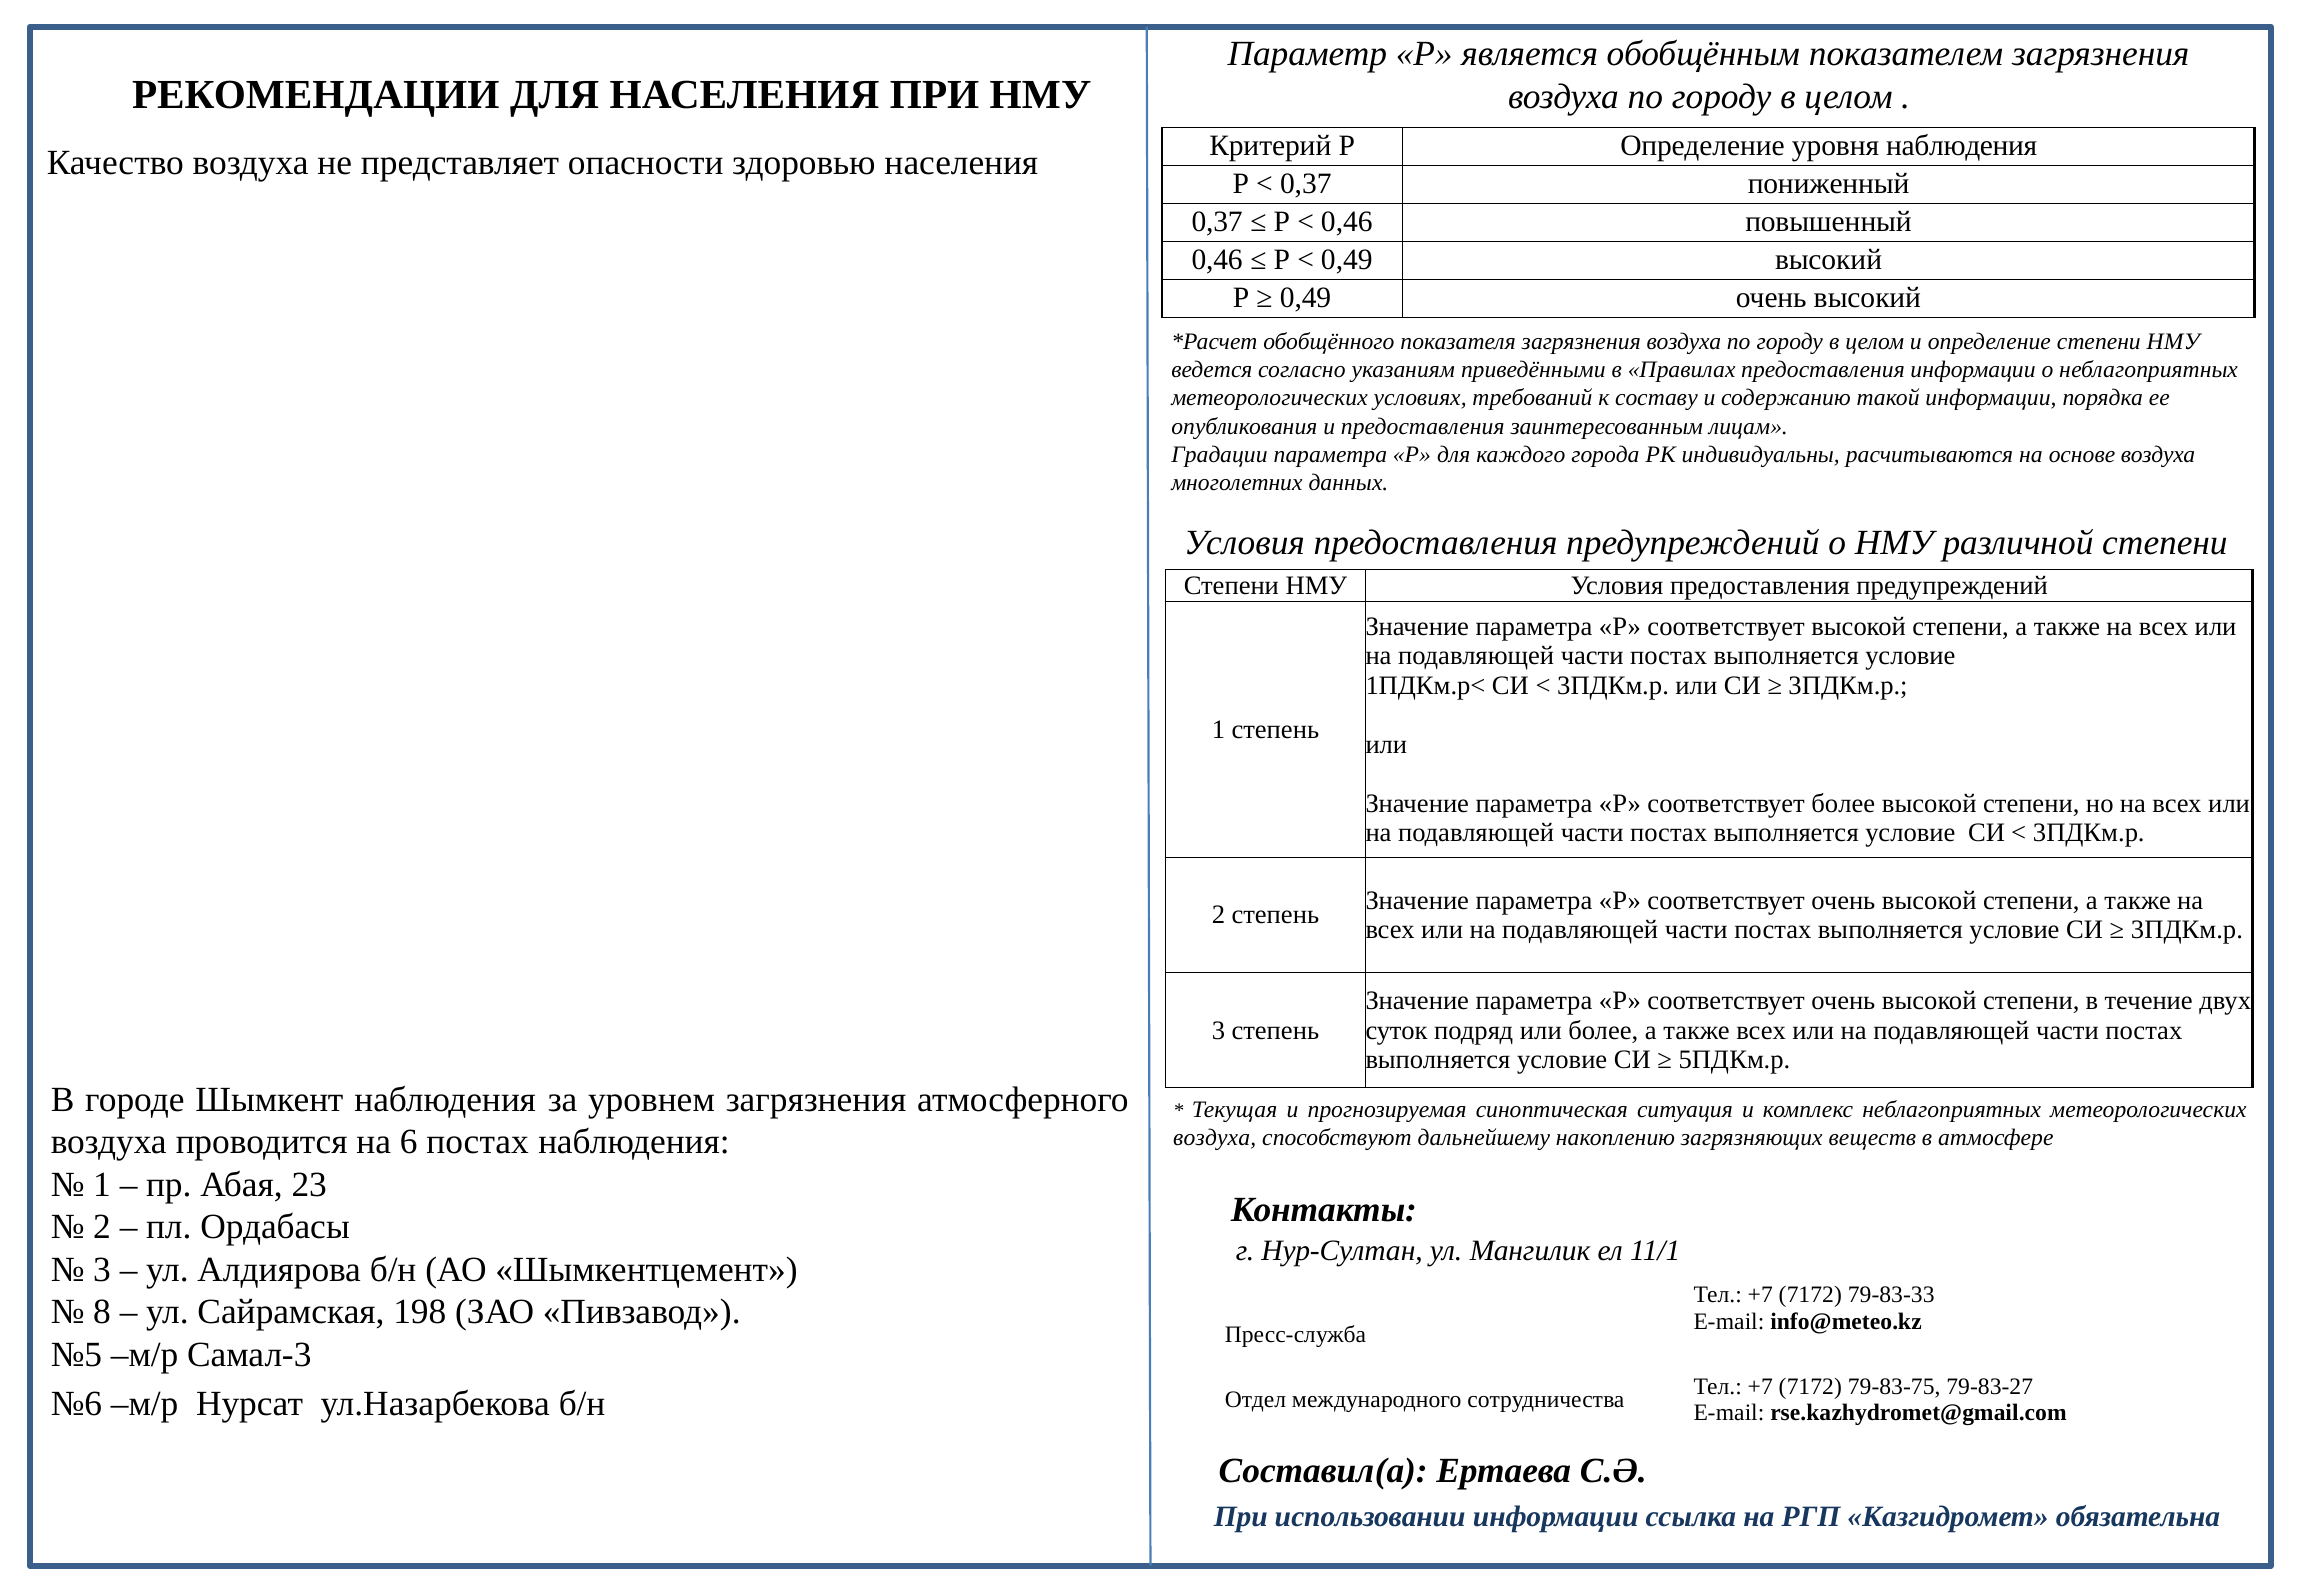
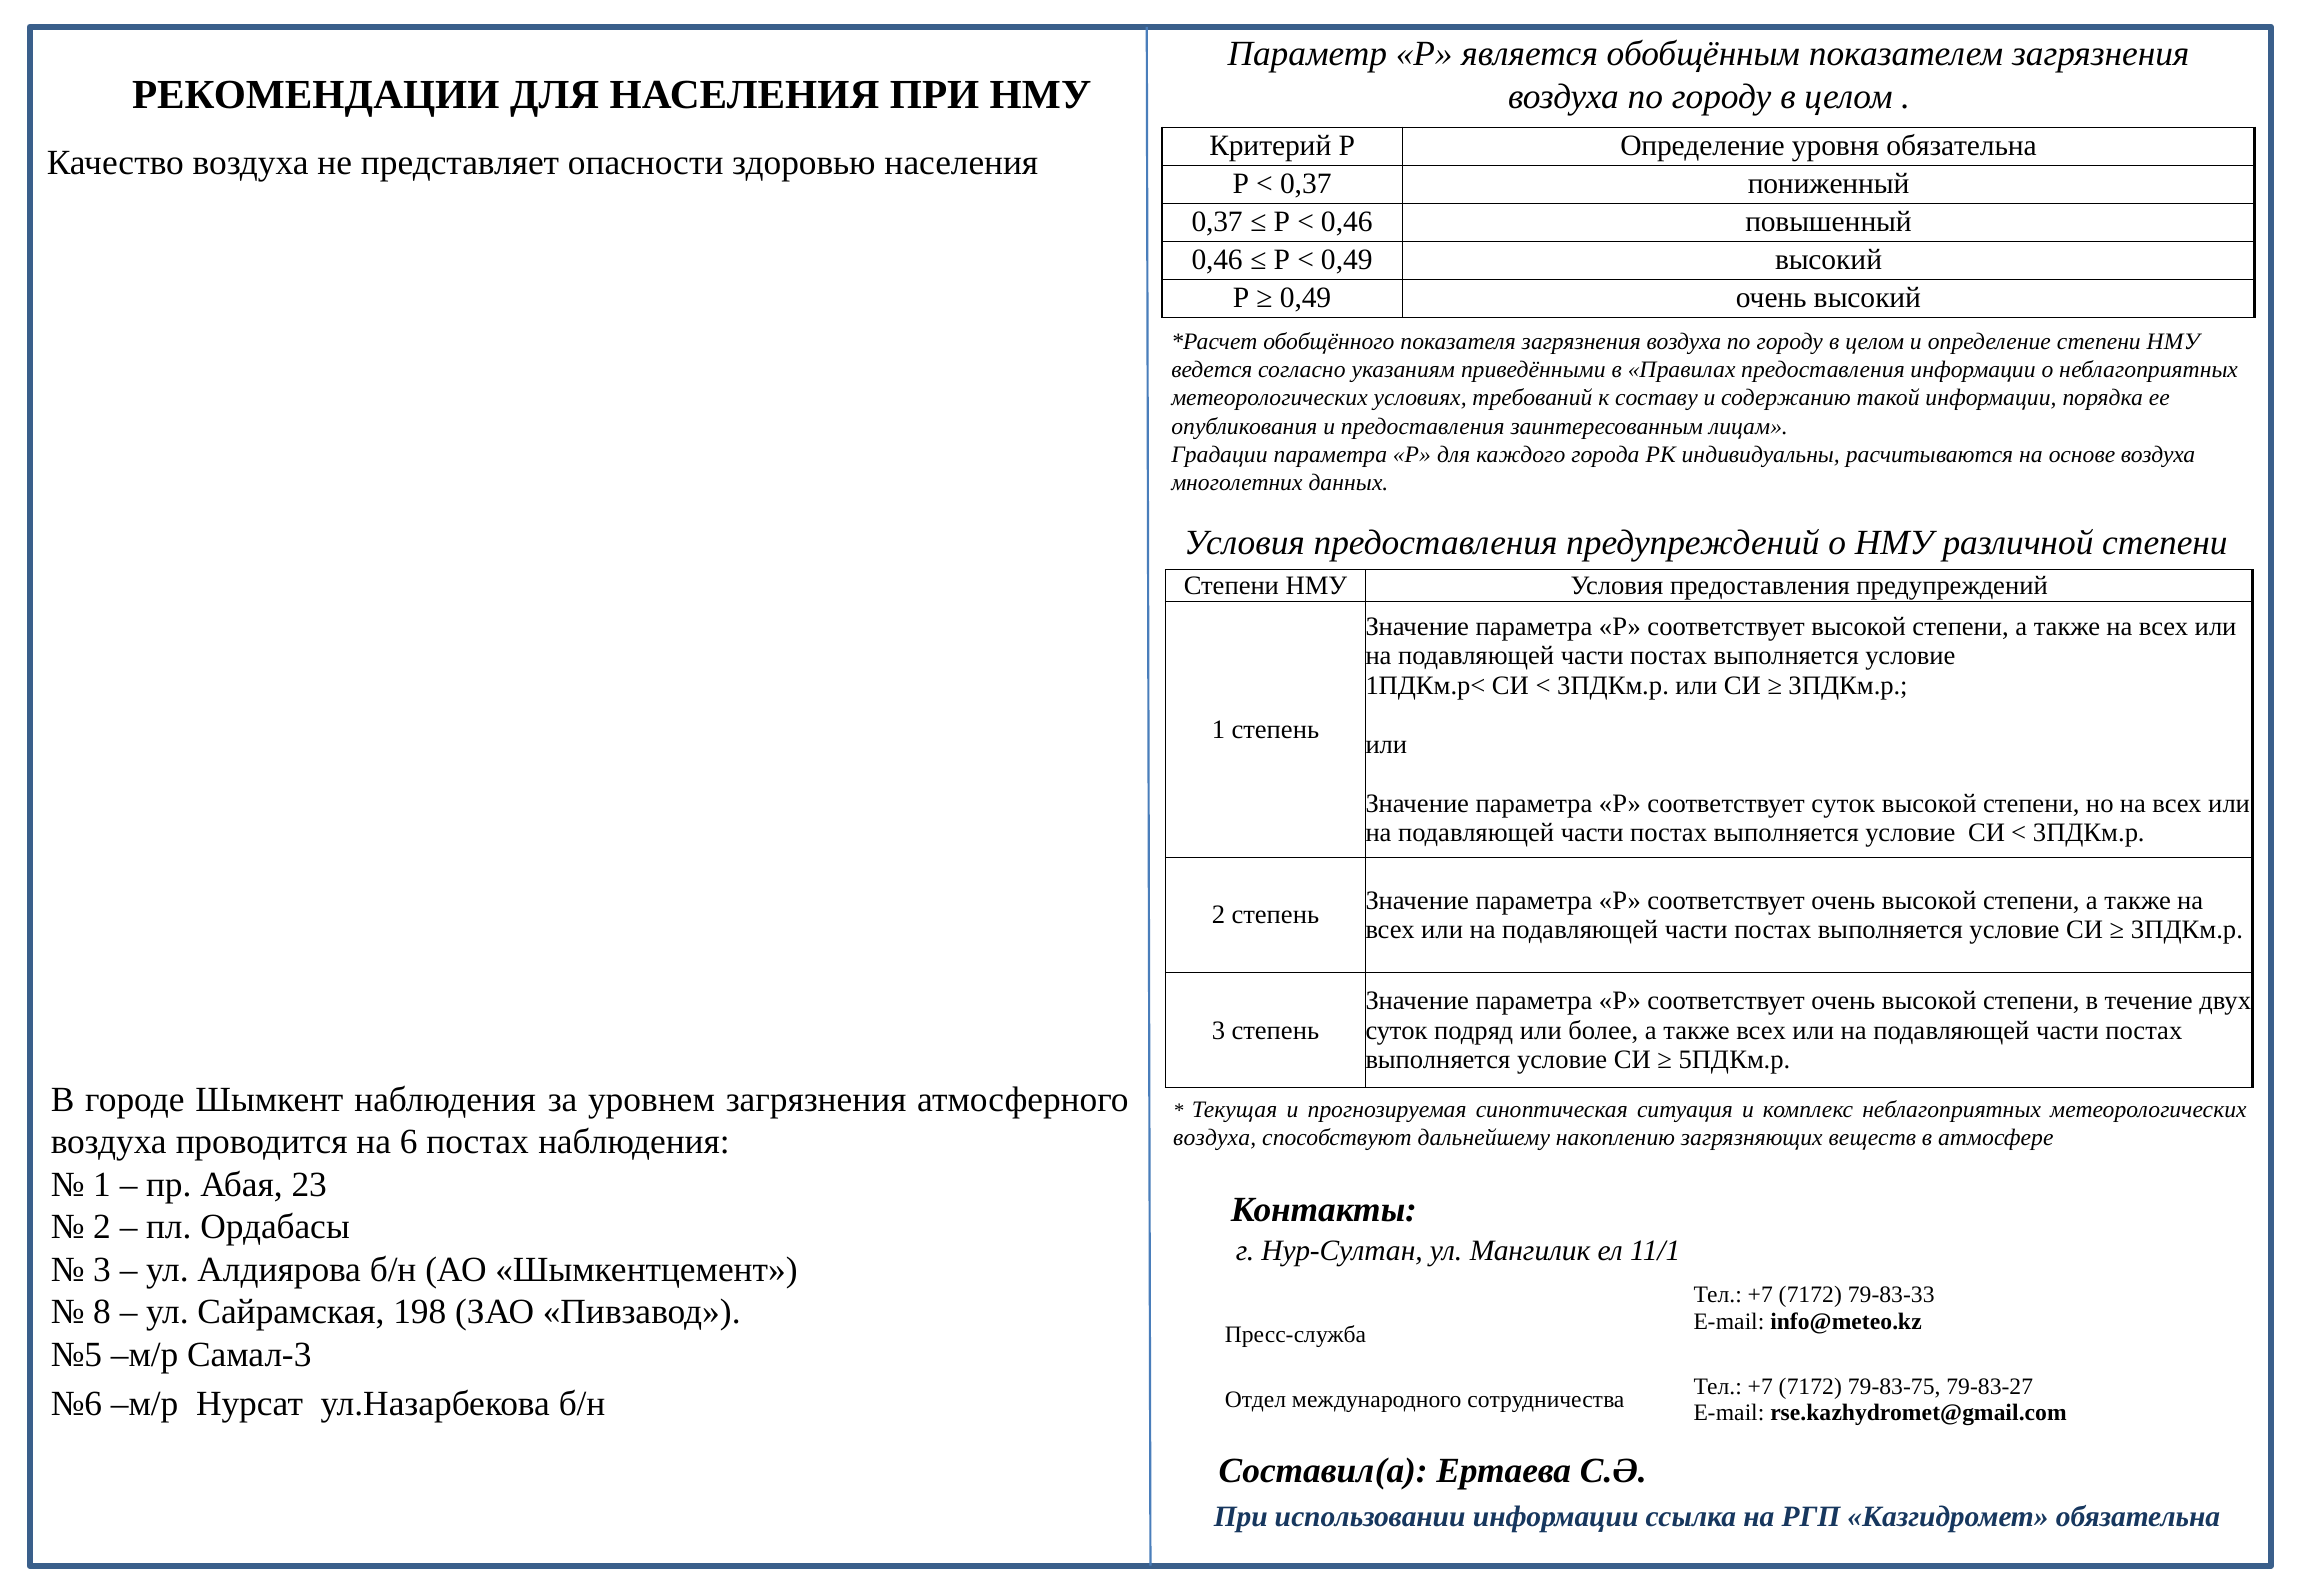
уровня наблюдения: наблюдения -> обязательна
соответствует более: более -> суток
